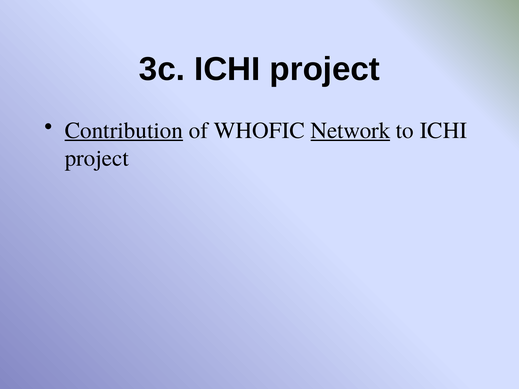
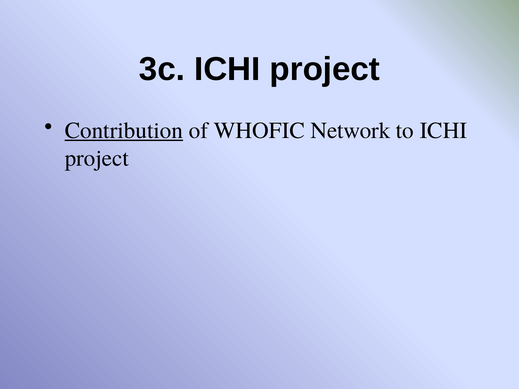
Network underline: present -> none
